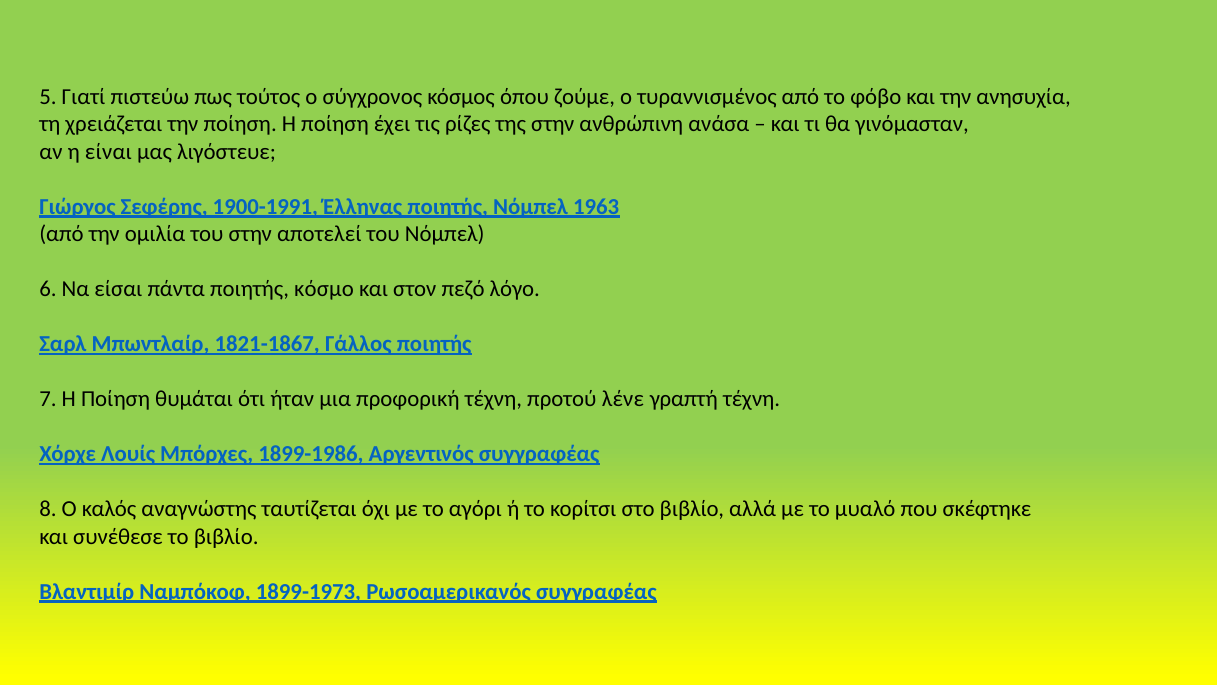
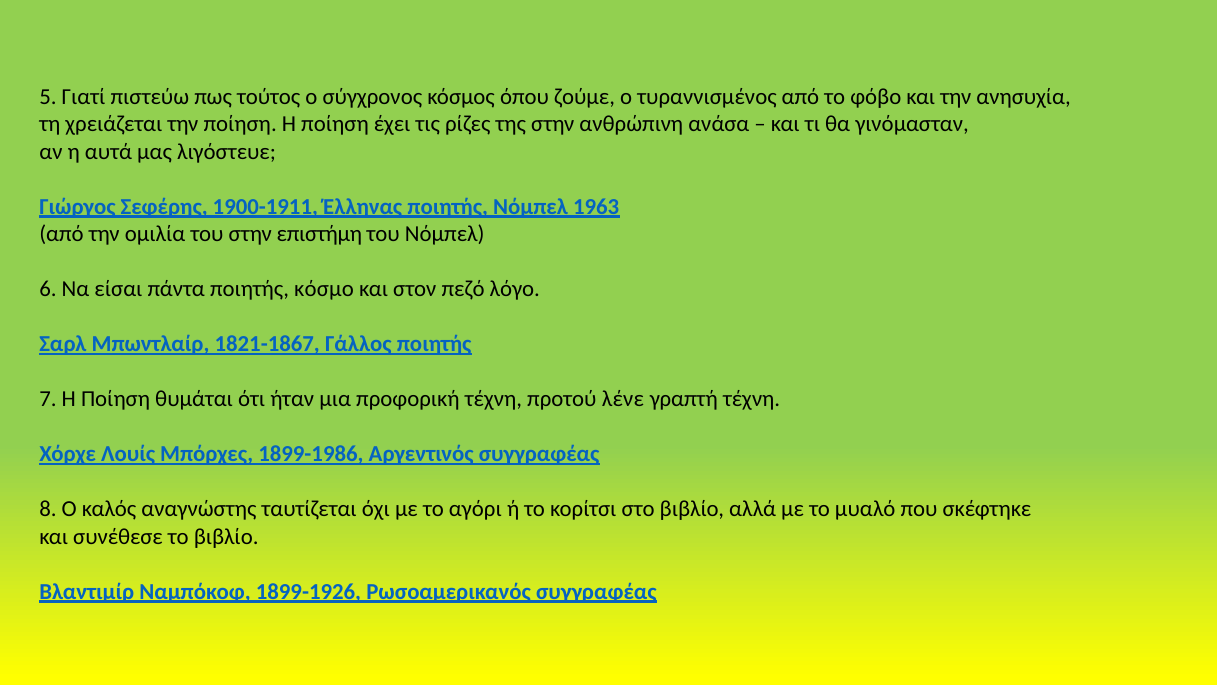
είναι: είναι -> αυτά
1900-1991: 1900-1991 -> 1900-1911
αποτελεί: αποτελεί -> επιστήμη
1899-1973: 1899-1973 -> 1899-1926
